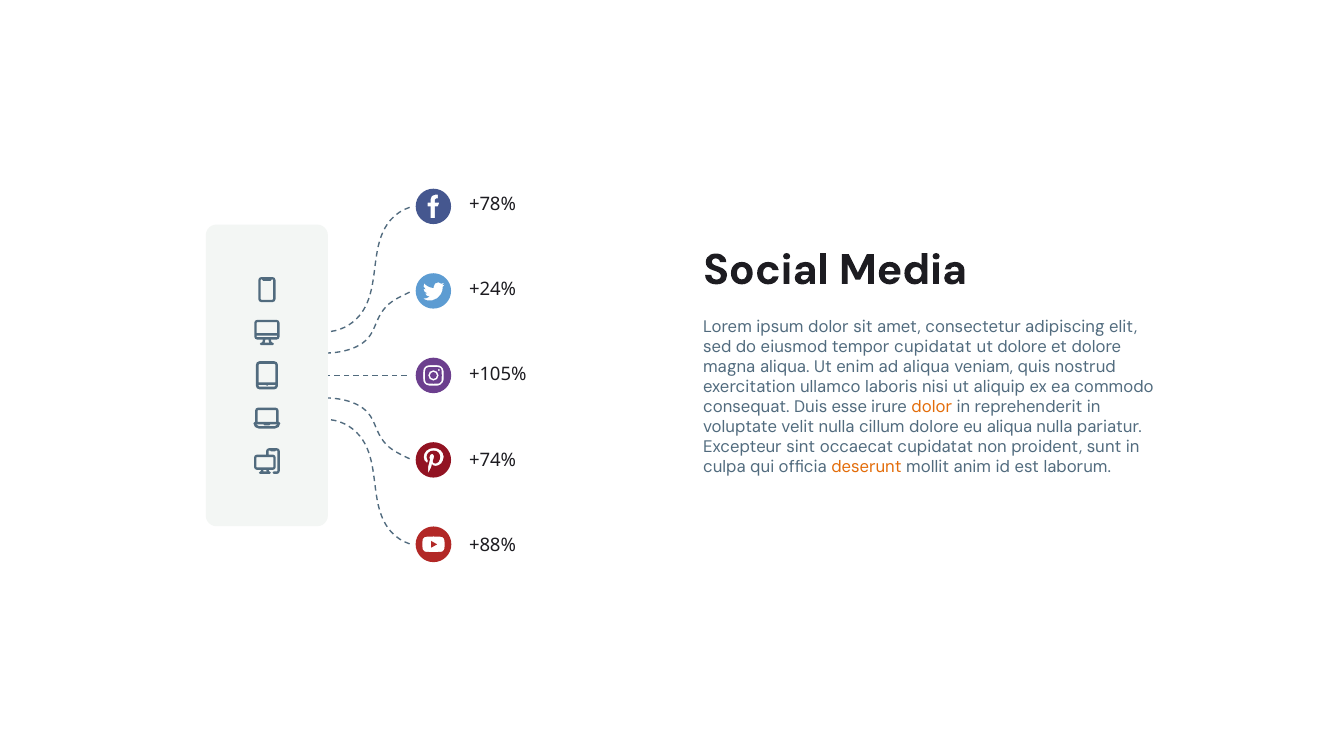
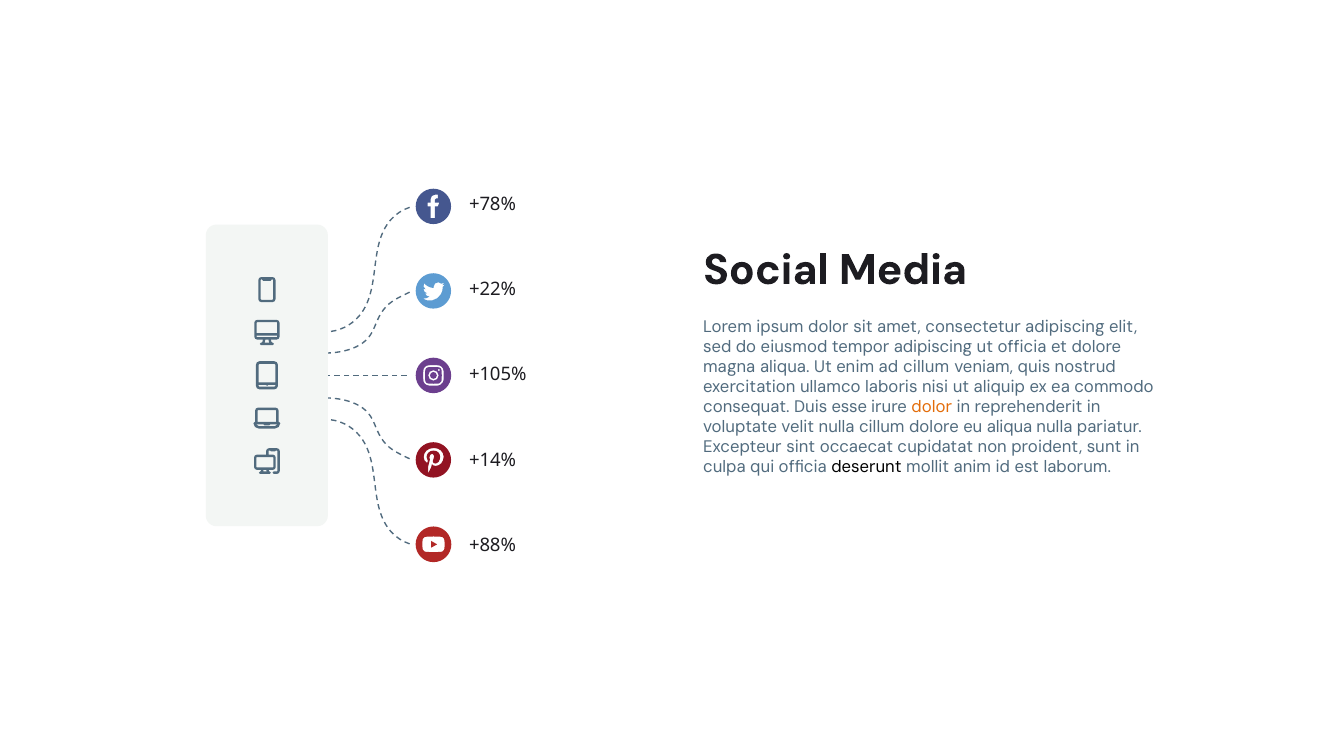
+24%: +24% -> +22%
tempor cupidatat: cupidatat -> adipiscing
ut dolore: dolore -> officia
ad aliqua: aliqua -> cillum
+74%: +74% -> +14%
deserunt colour: orange -> black
